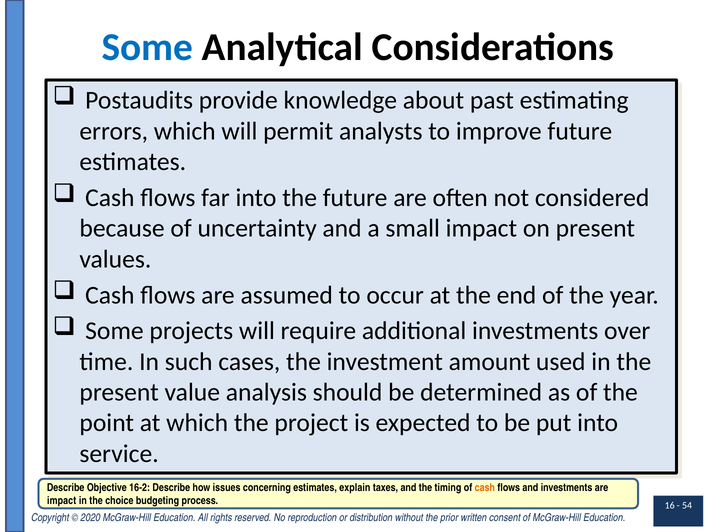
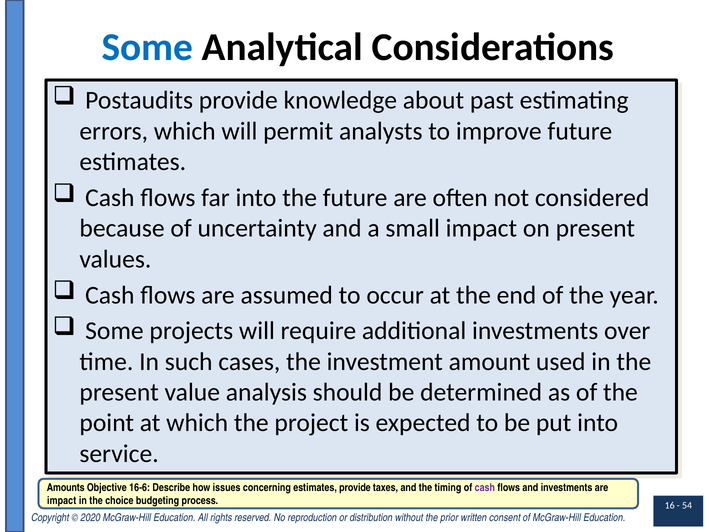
Describe at (66, 488): Describe -> Amounts
16-2: 16-2 -> 16-6
estimates explain: explain -> provide
cash at (485, 488) colour: orange -> purple
